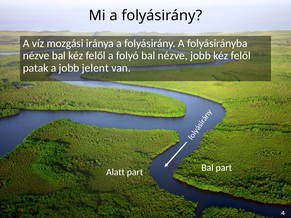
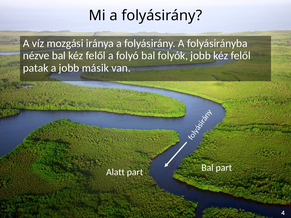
bal nézve: nézve -> folyók
jelent: jelent -> másik
